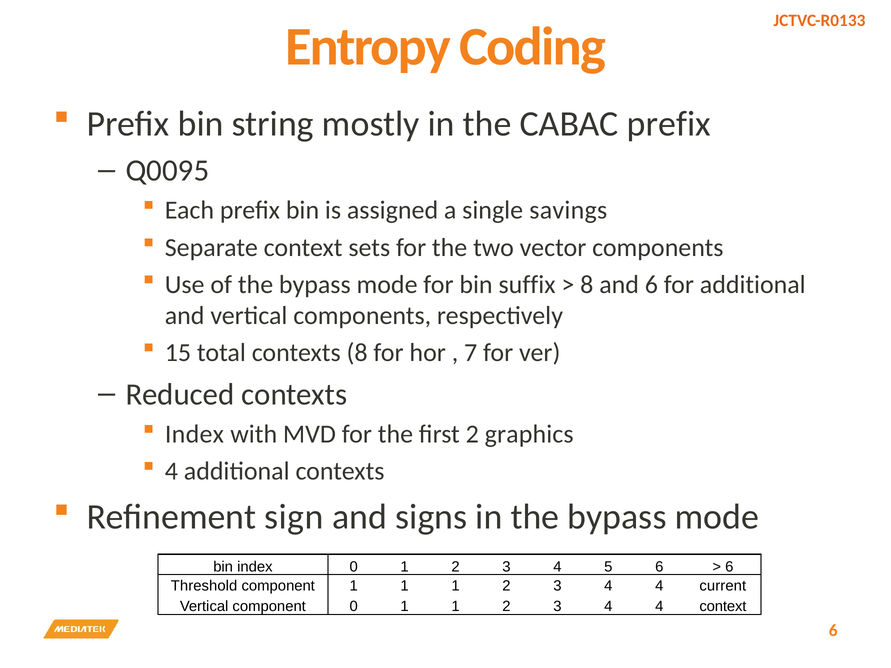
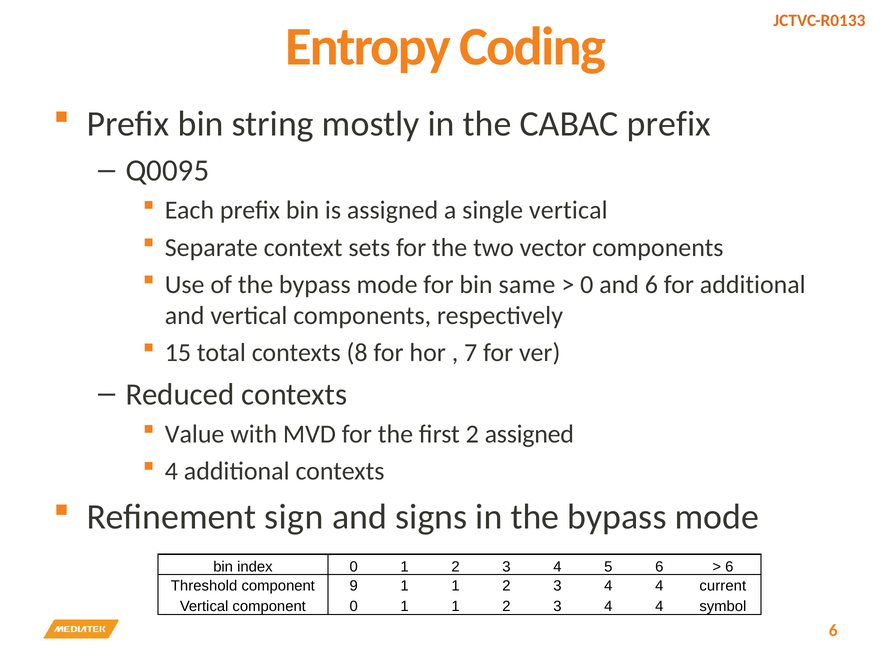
single savings: savings -> vertical
suffix: suffix -> same
8 at (587, 285): 8 -> 0
Index at (194, 434): Index -> Value
2 graphics: graphics -> assigned
component 1: 1 -> 9
4 context: context -> symbol
